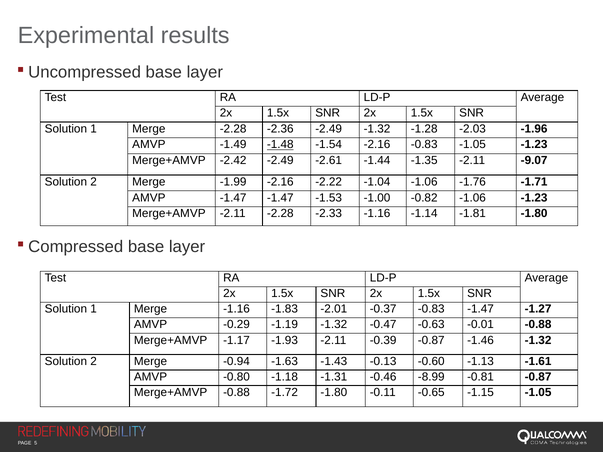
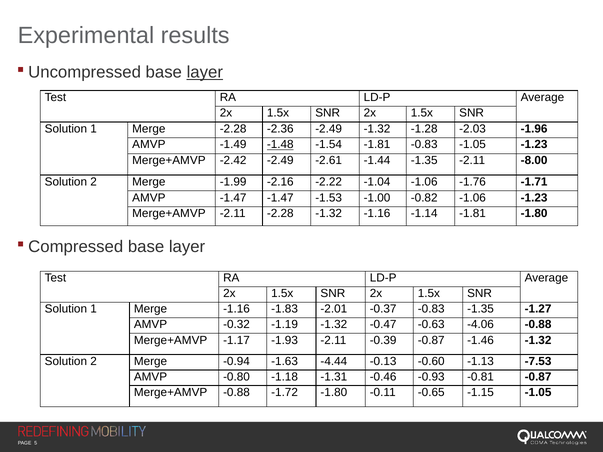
layer at (205, 72) underline: none -> present
-1.54 -2.16: -2.16 -> -1.81
-9.07: -9.07 -> -8.00
-2.28 -2.33: -2.33 -> -1.32
-0.83 -1.47: -1.47 -> -1.35
-0.29: -0.29 -> -0.32
-0.01: -0.01 -> -4.06
-1.43: -1.43 -> -4.44
-1.61: -1.61 -> -7.53
-8.99: -8.99 -> -0.93
